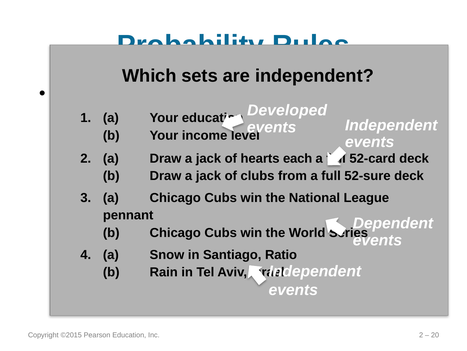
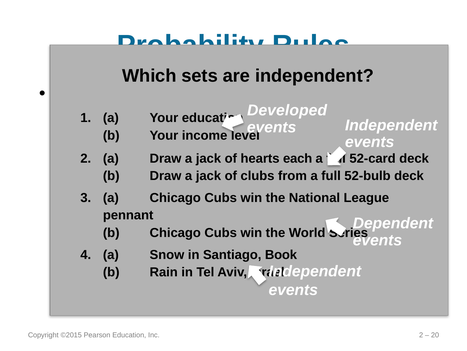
52-sure: 52-sure -> 52-bulb
Ratio: Ratio -> Book
